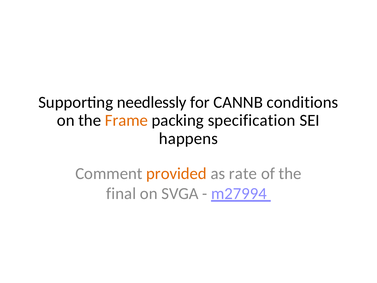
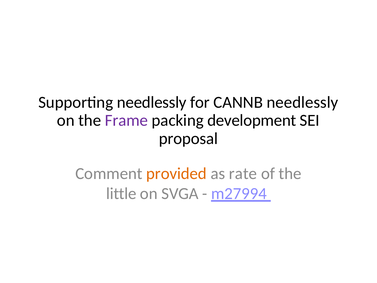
CANNB conditions: conditions -> needlessly
Frame colour: orange -> purple
specification: specification -> development
happens: happens -> proposal
final: final -> little
